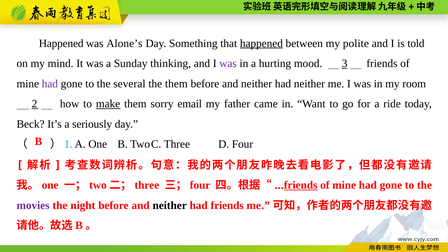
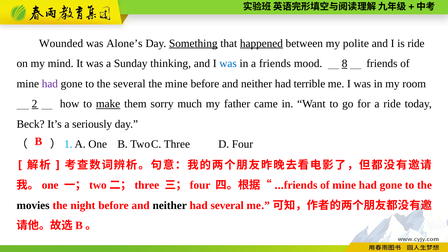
Happened at (61, 43): Happened -> Wounded
Something underline: none -> present
is told: told -> ride
was at (228, 64) colour: purple -> blue
a hurting: hurting -> friends
3: 3 -> 8
the them: them -> mine
had neither: neither -> terrible
email: email -> much
friends at (301, 185) underline: present -> none
movies colour: purple -> black
had friends: friends -> several
